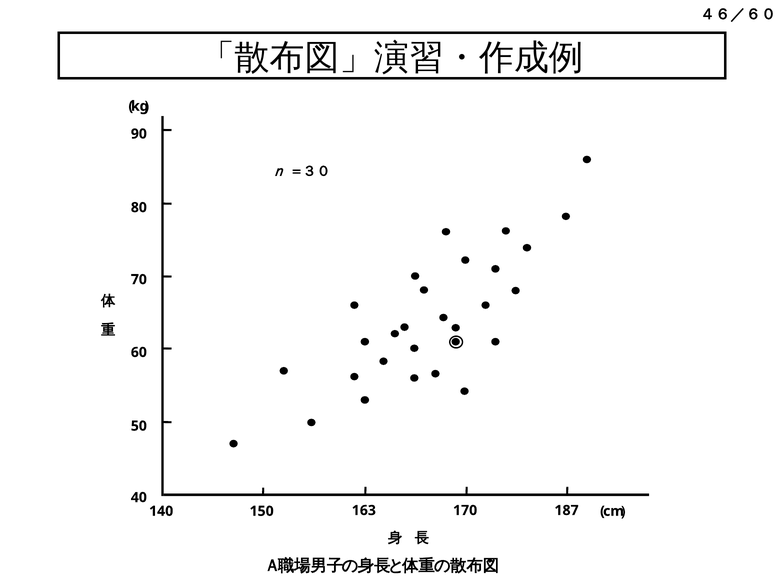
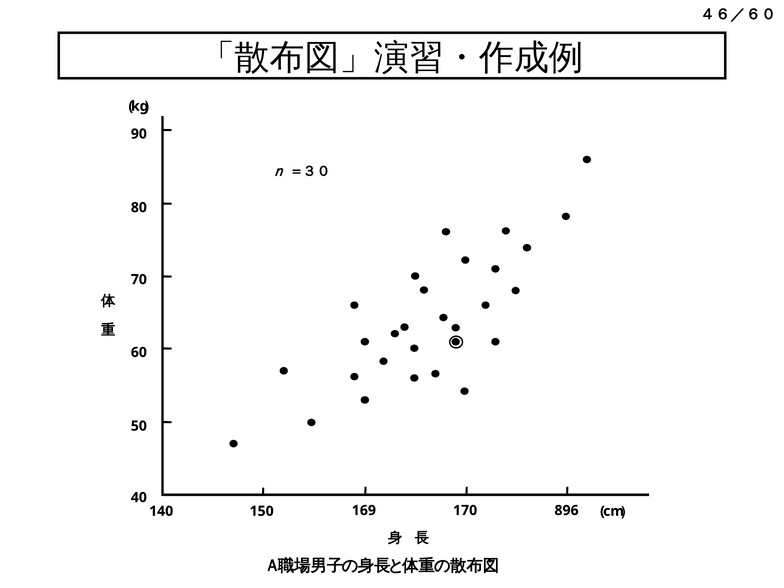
163: 163 -> 169
187: 187 -> 896
